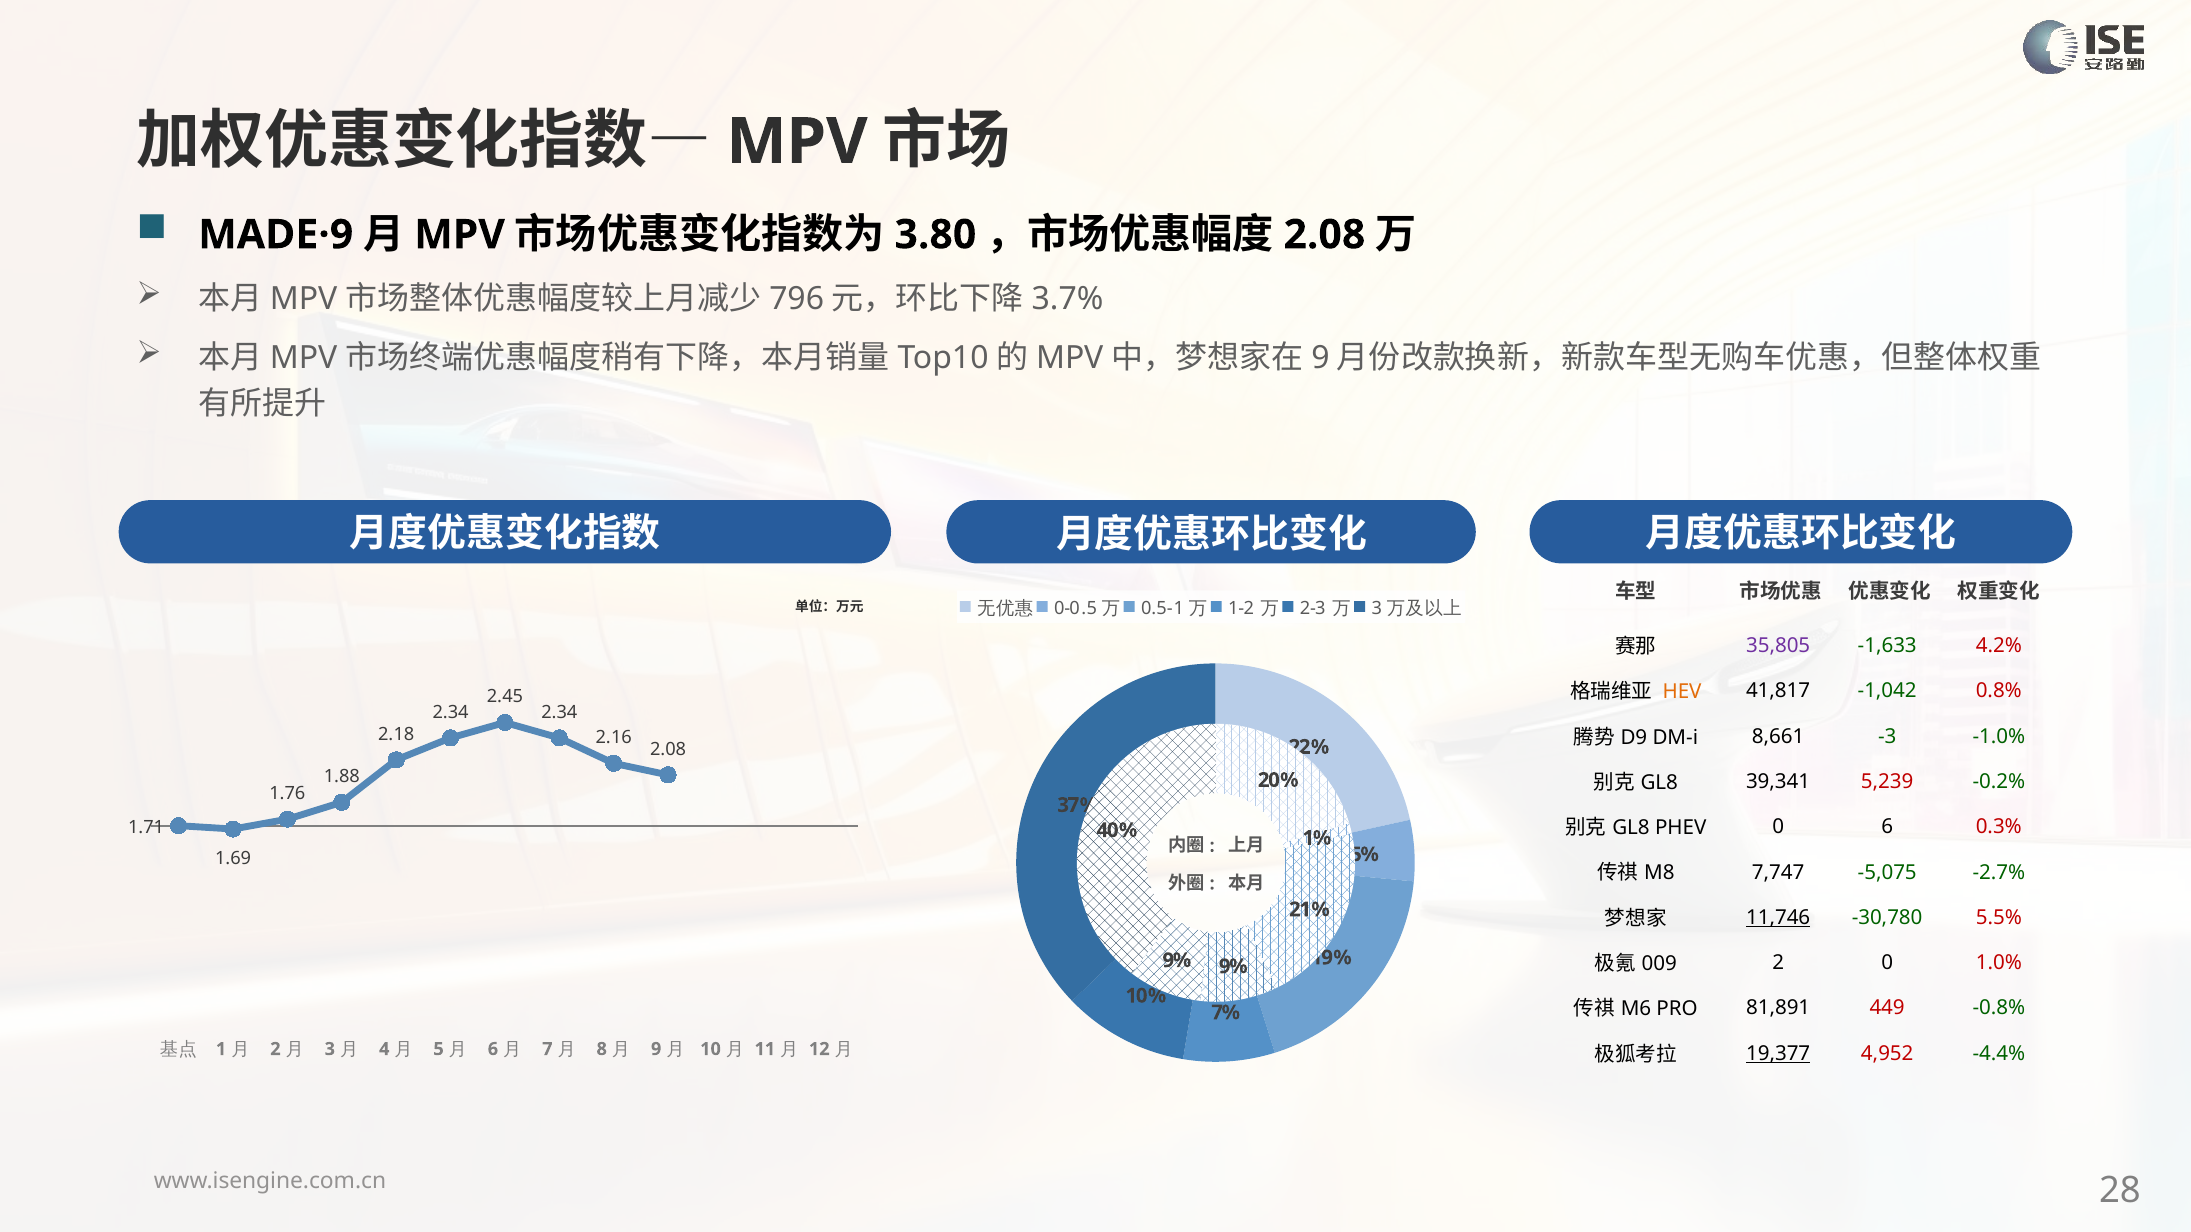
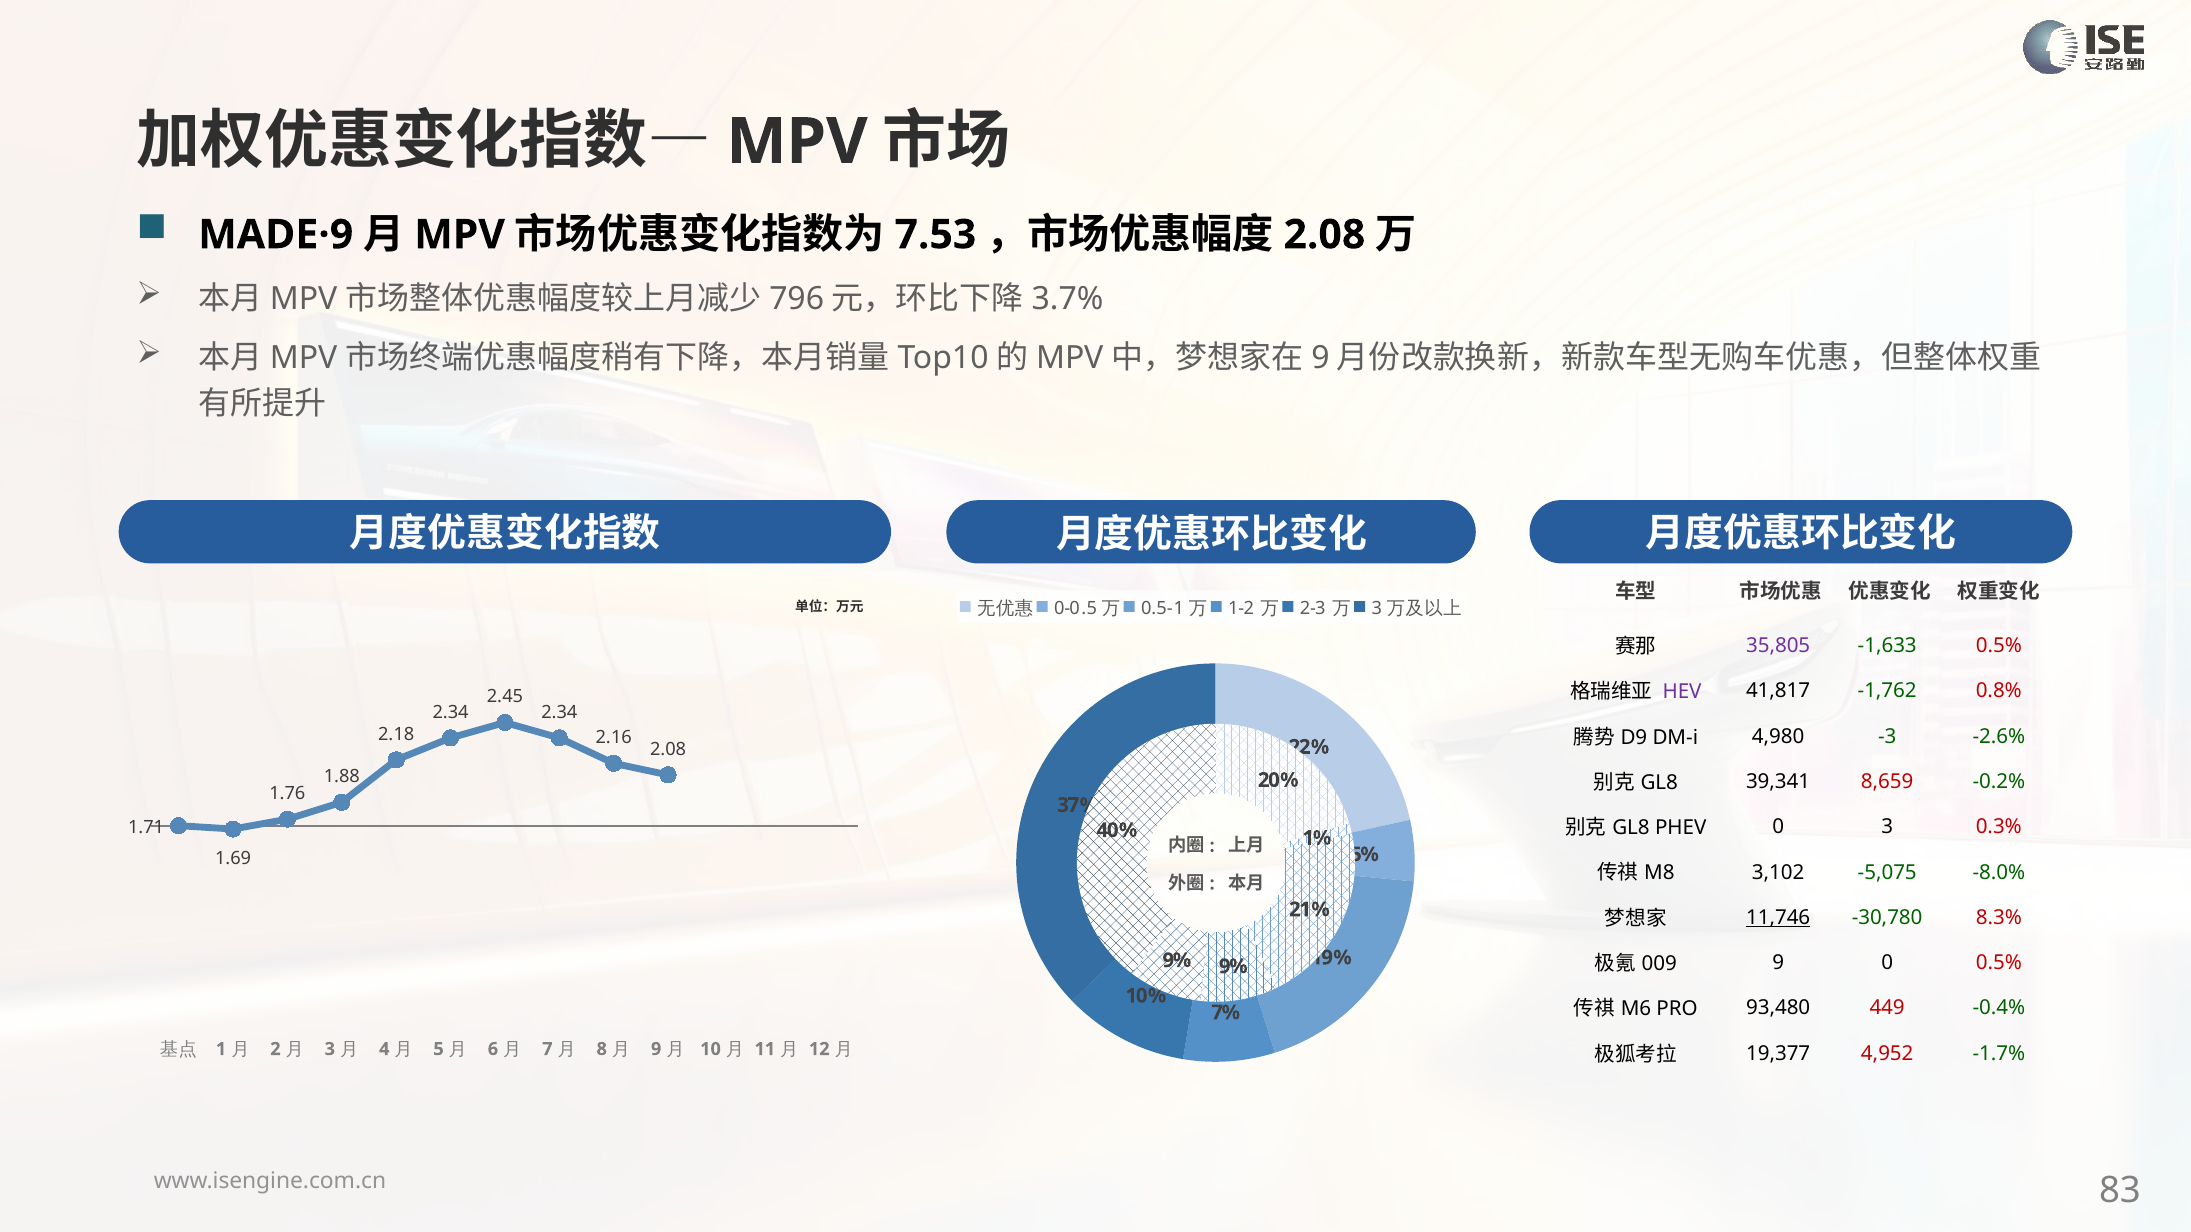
3.80: 3.80 -> 7.53
-1,633 4.2%: 4.2% -> 0.5%
HEV colour: orange -> purple
-1,042: -1,042 -> -1,762
8,661: 8,661 -> 4,980
-1.0%: -1.0% -> -2.6%
5,239: 5,239 -> 8,659
0 6: 6 -> 3
7,747: 7,747 -> 3,102
-2.7%: -2.7% -> -8.0%
5.5%: 5.5% -> 8.3%
2 at (1778, 963): 2 -> 9
0 1.0%: 1.0% -> 0.5%
81,891: 81,891 -> 93,480
-0.8%: -0.8% -> -0.4%
19,377 underline: present -> none
-4.4%: -4.4% -> -1.7%
28: 28 -> 83
